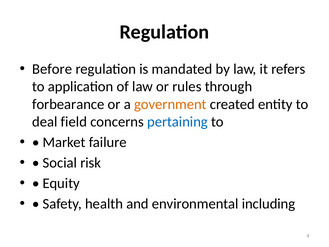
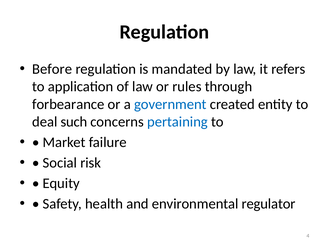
government colour: orange -> blue
field: field -> such
including: including -> regulator
